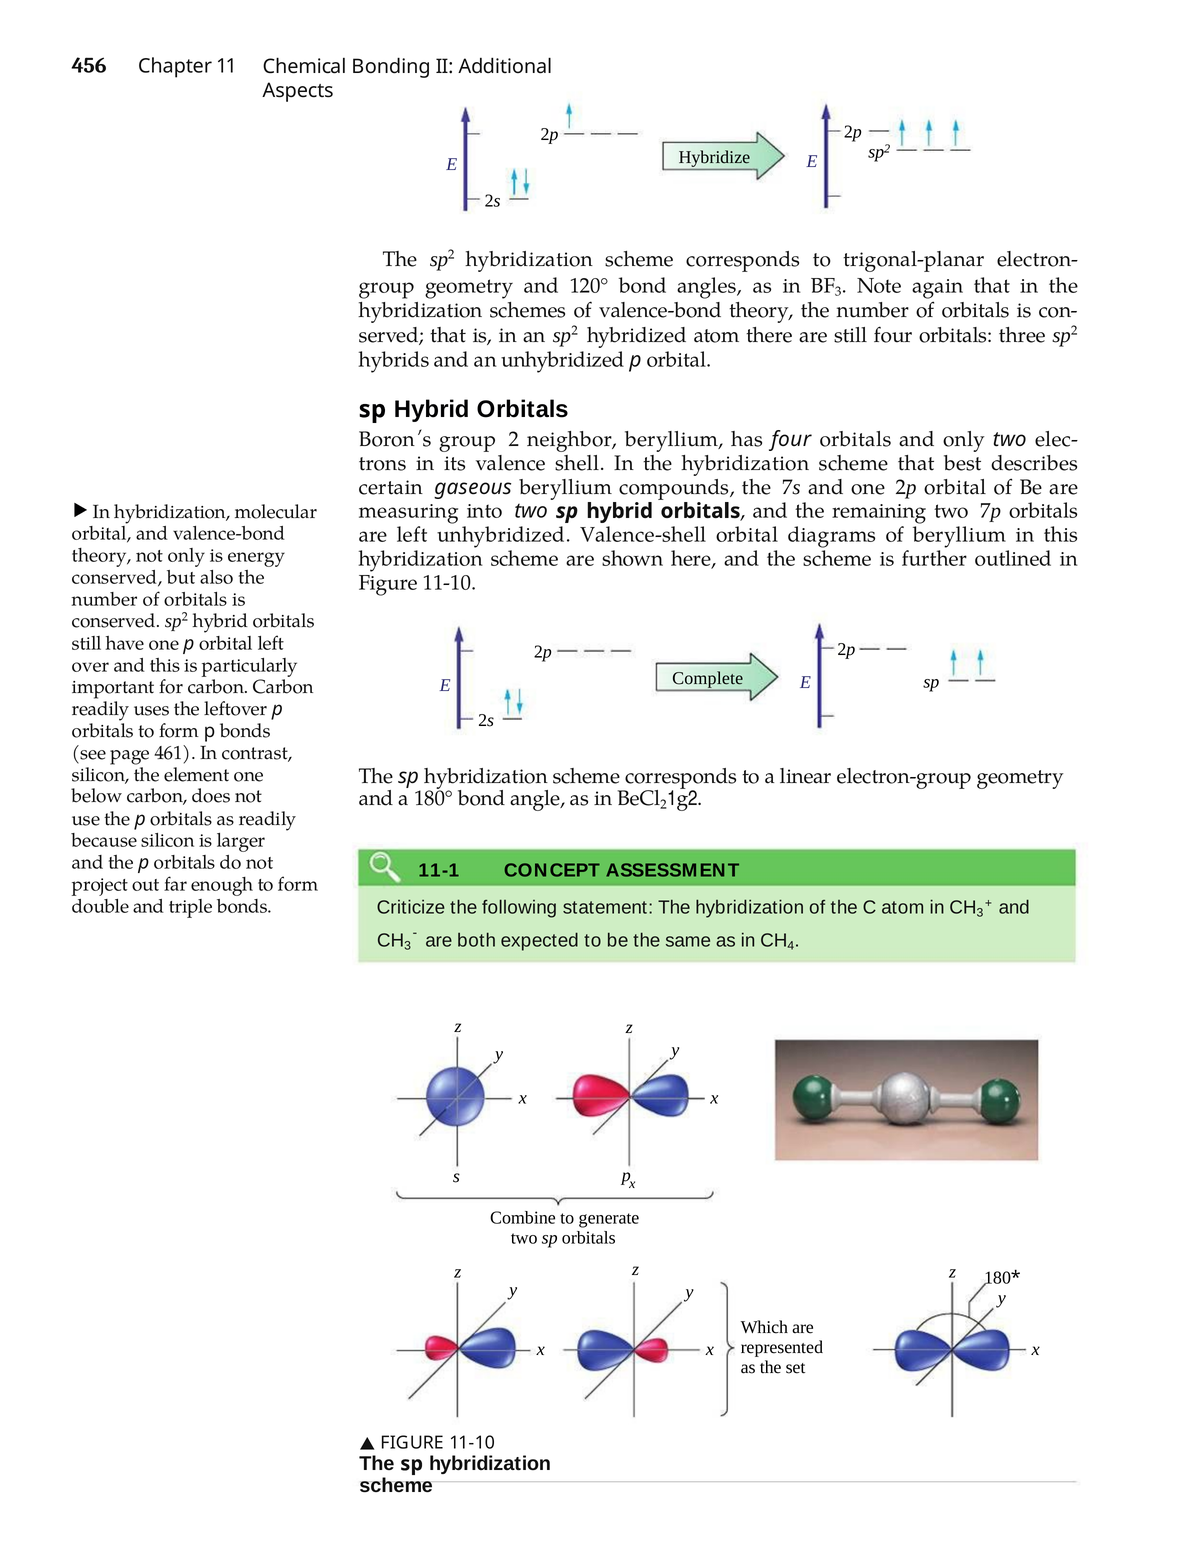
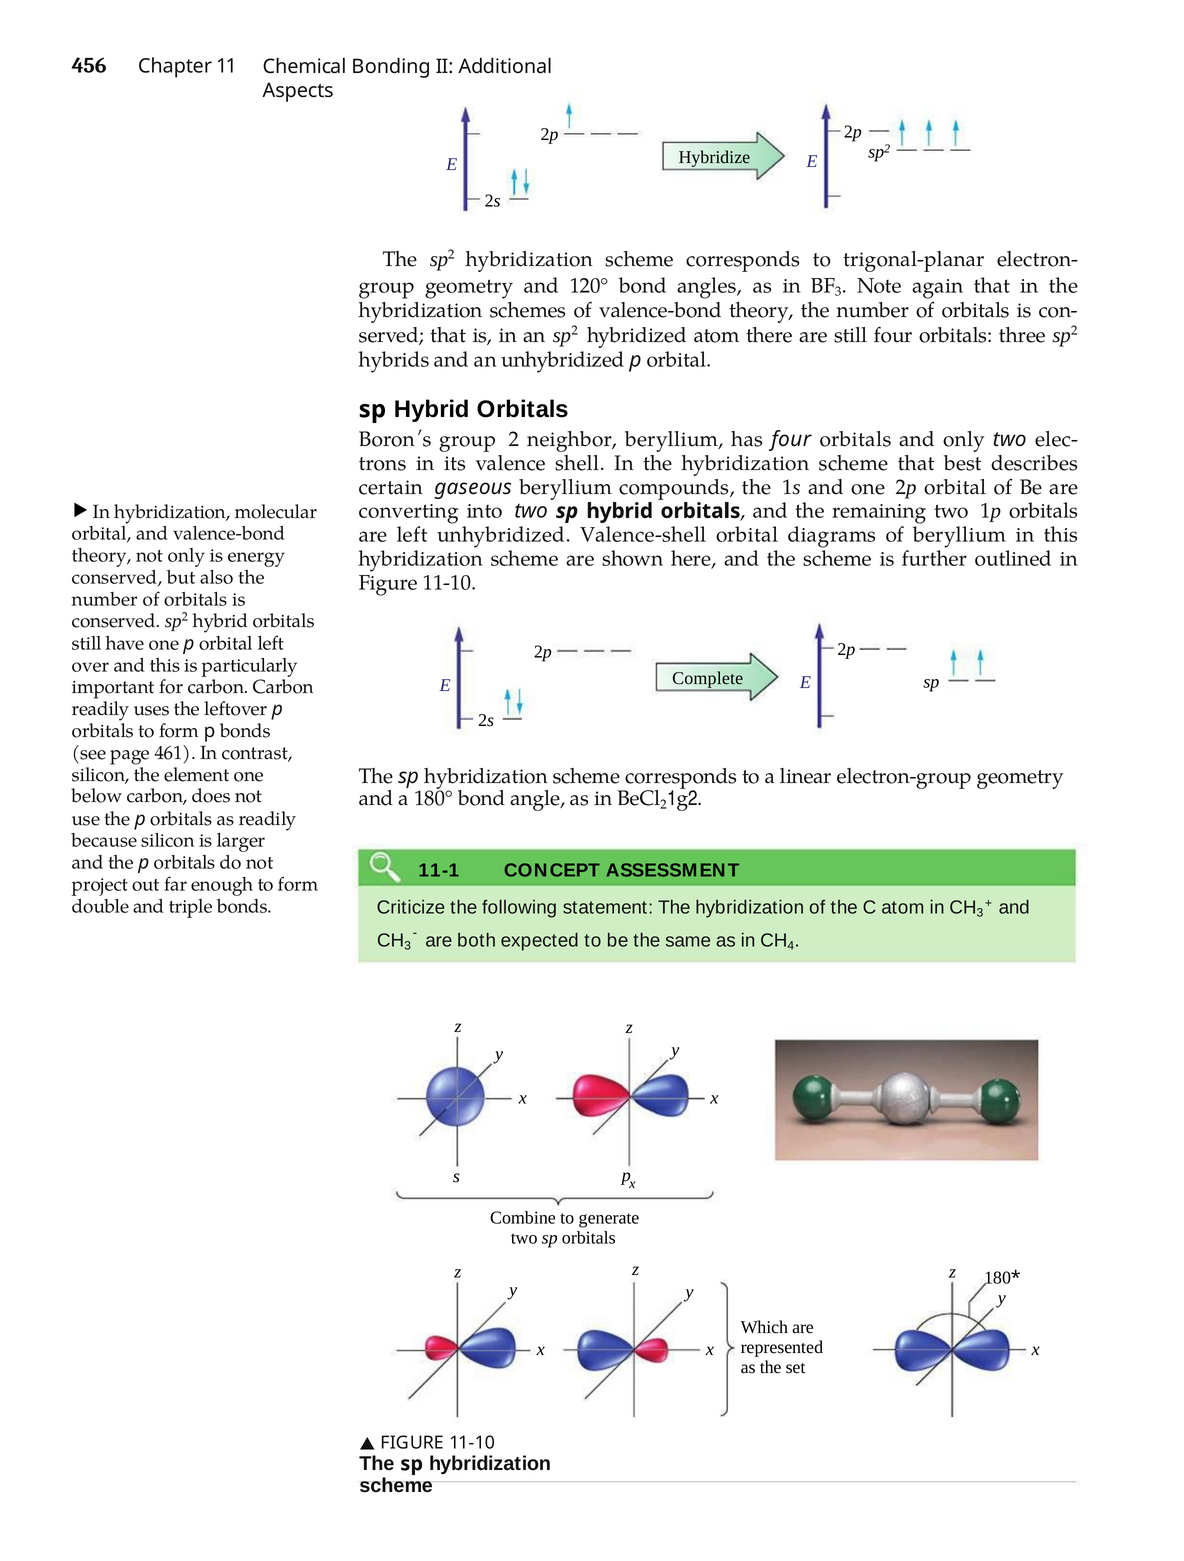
the 7: 7 -> 1
measuring: measuring -> converting
two 7: 7 -> 1
